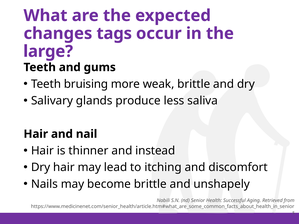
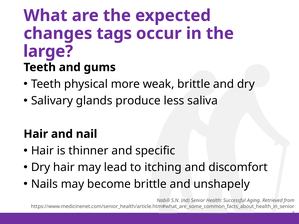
bruising: bruising -> physical
instead: instead -> specific
